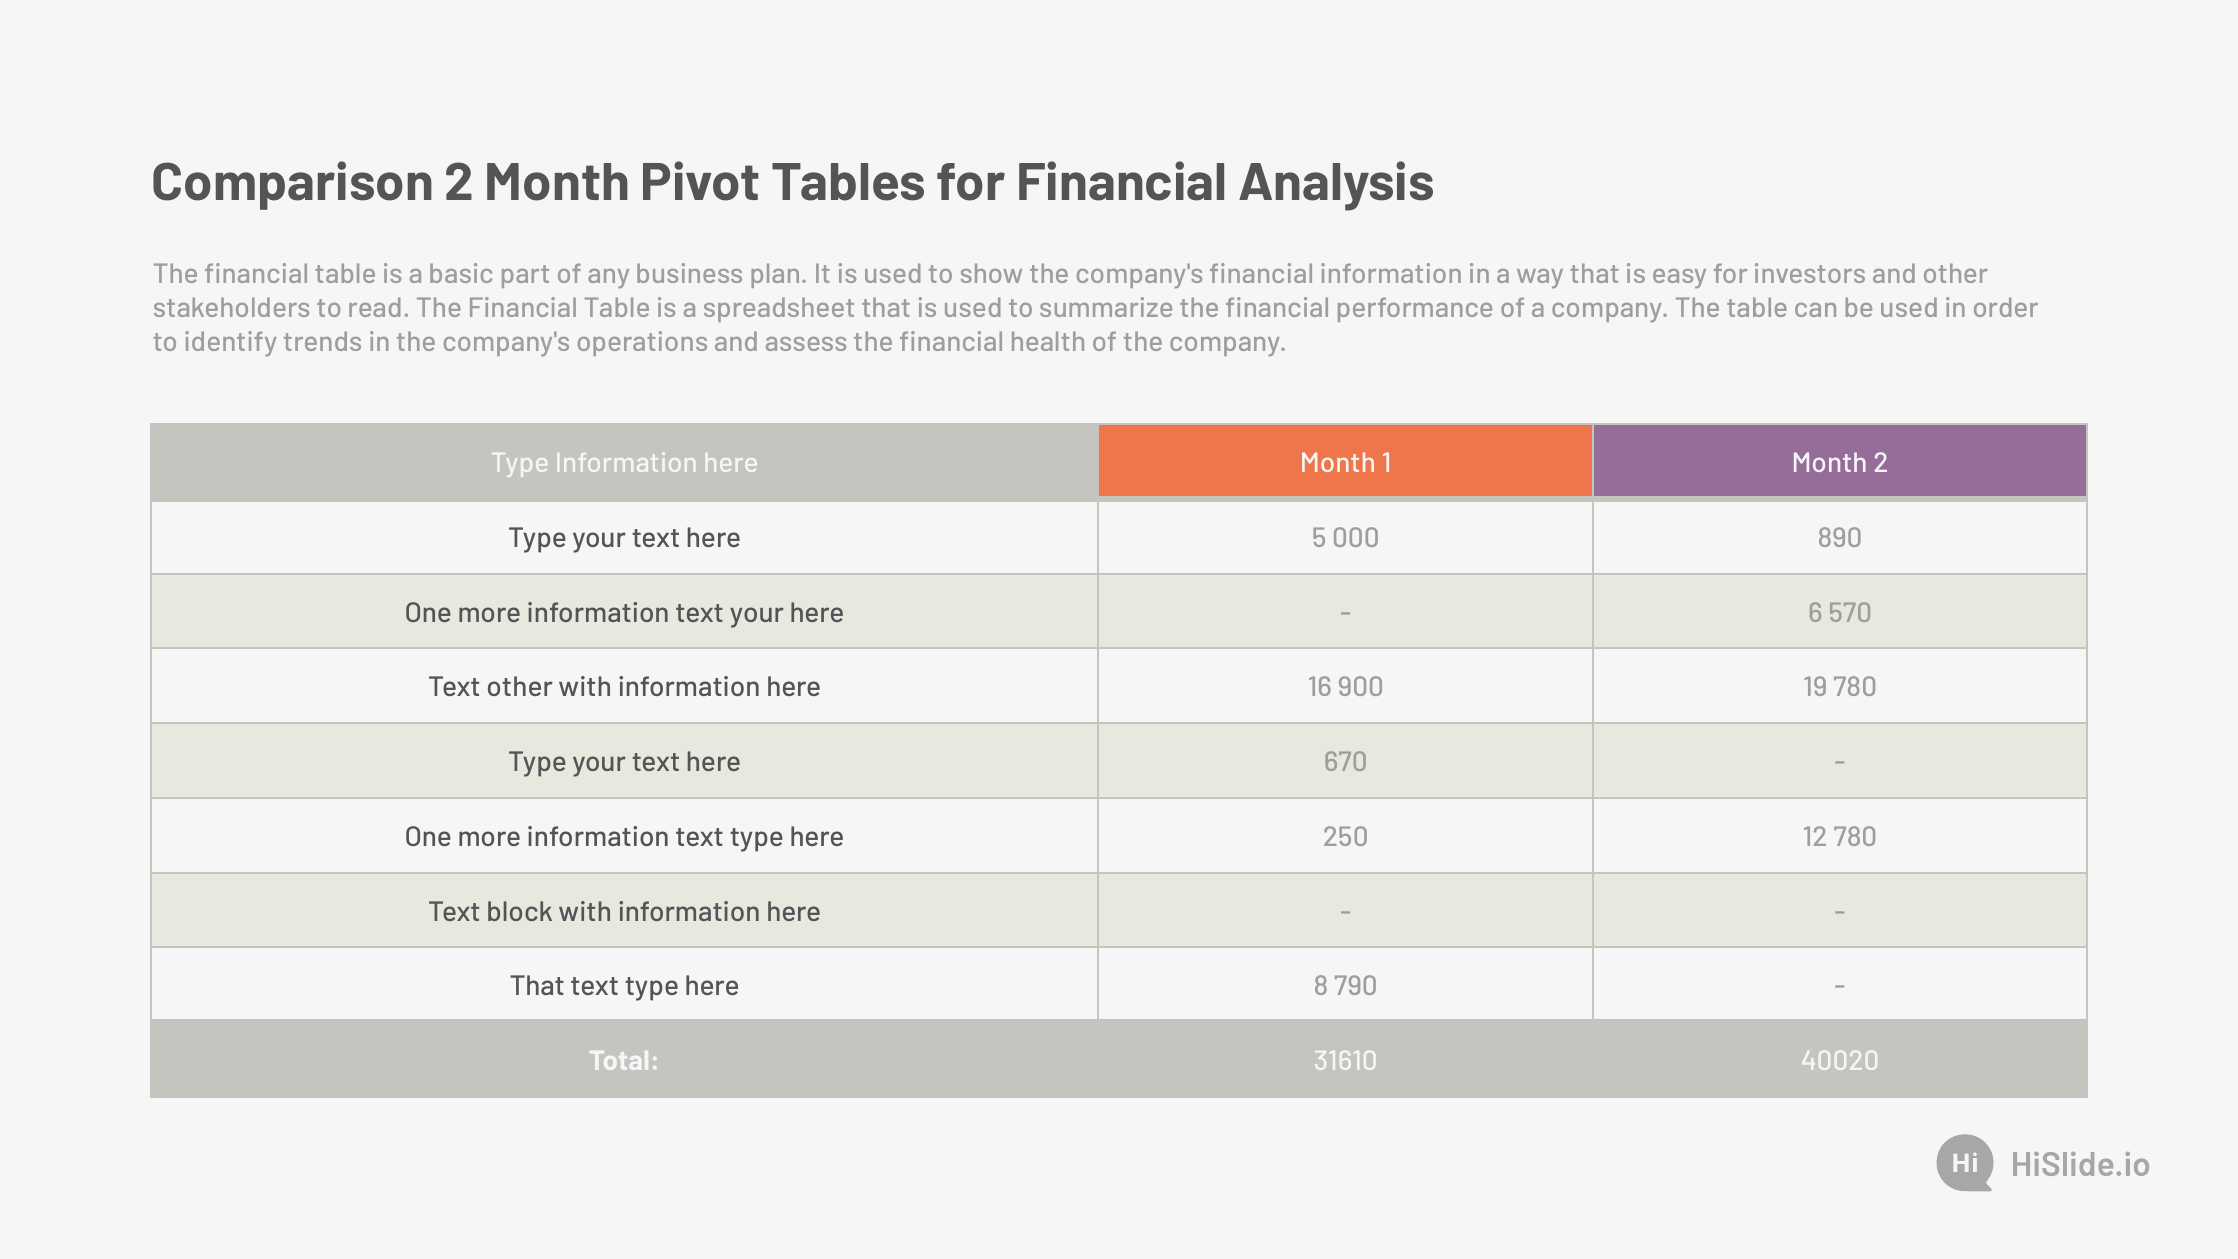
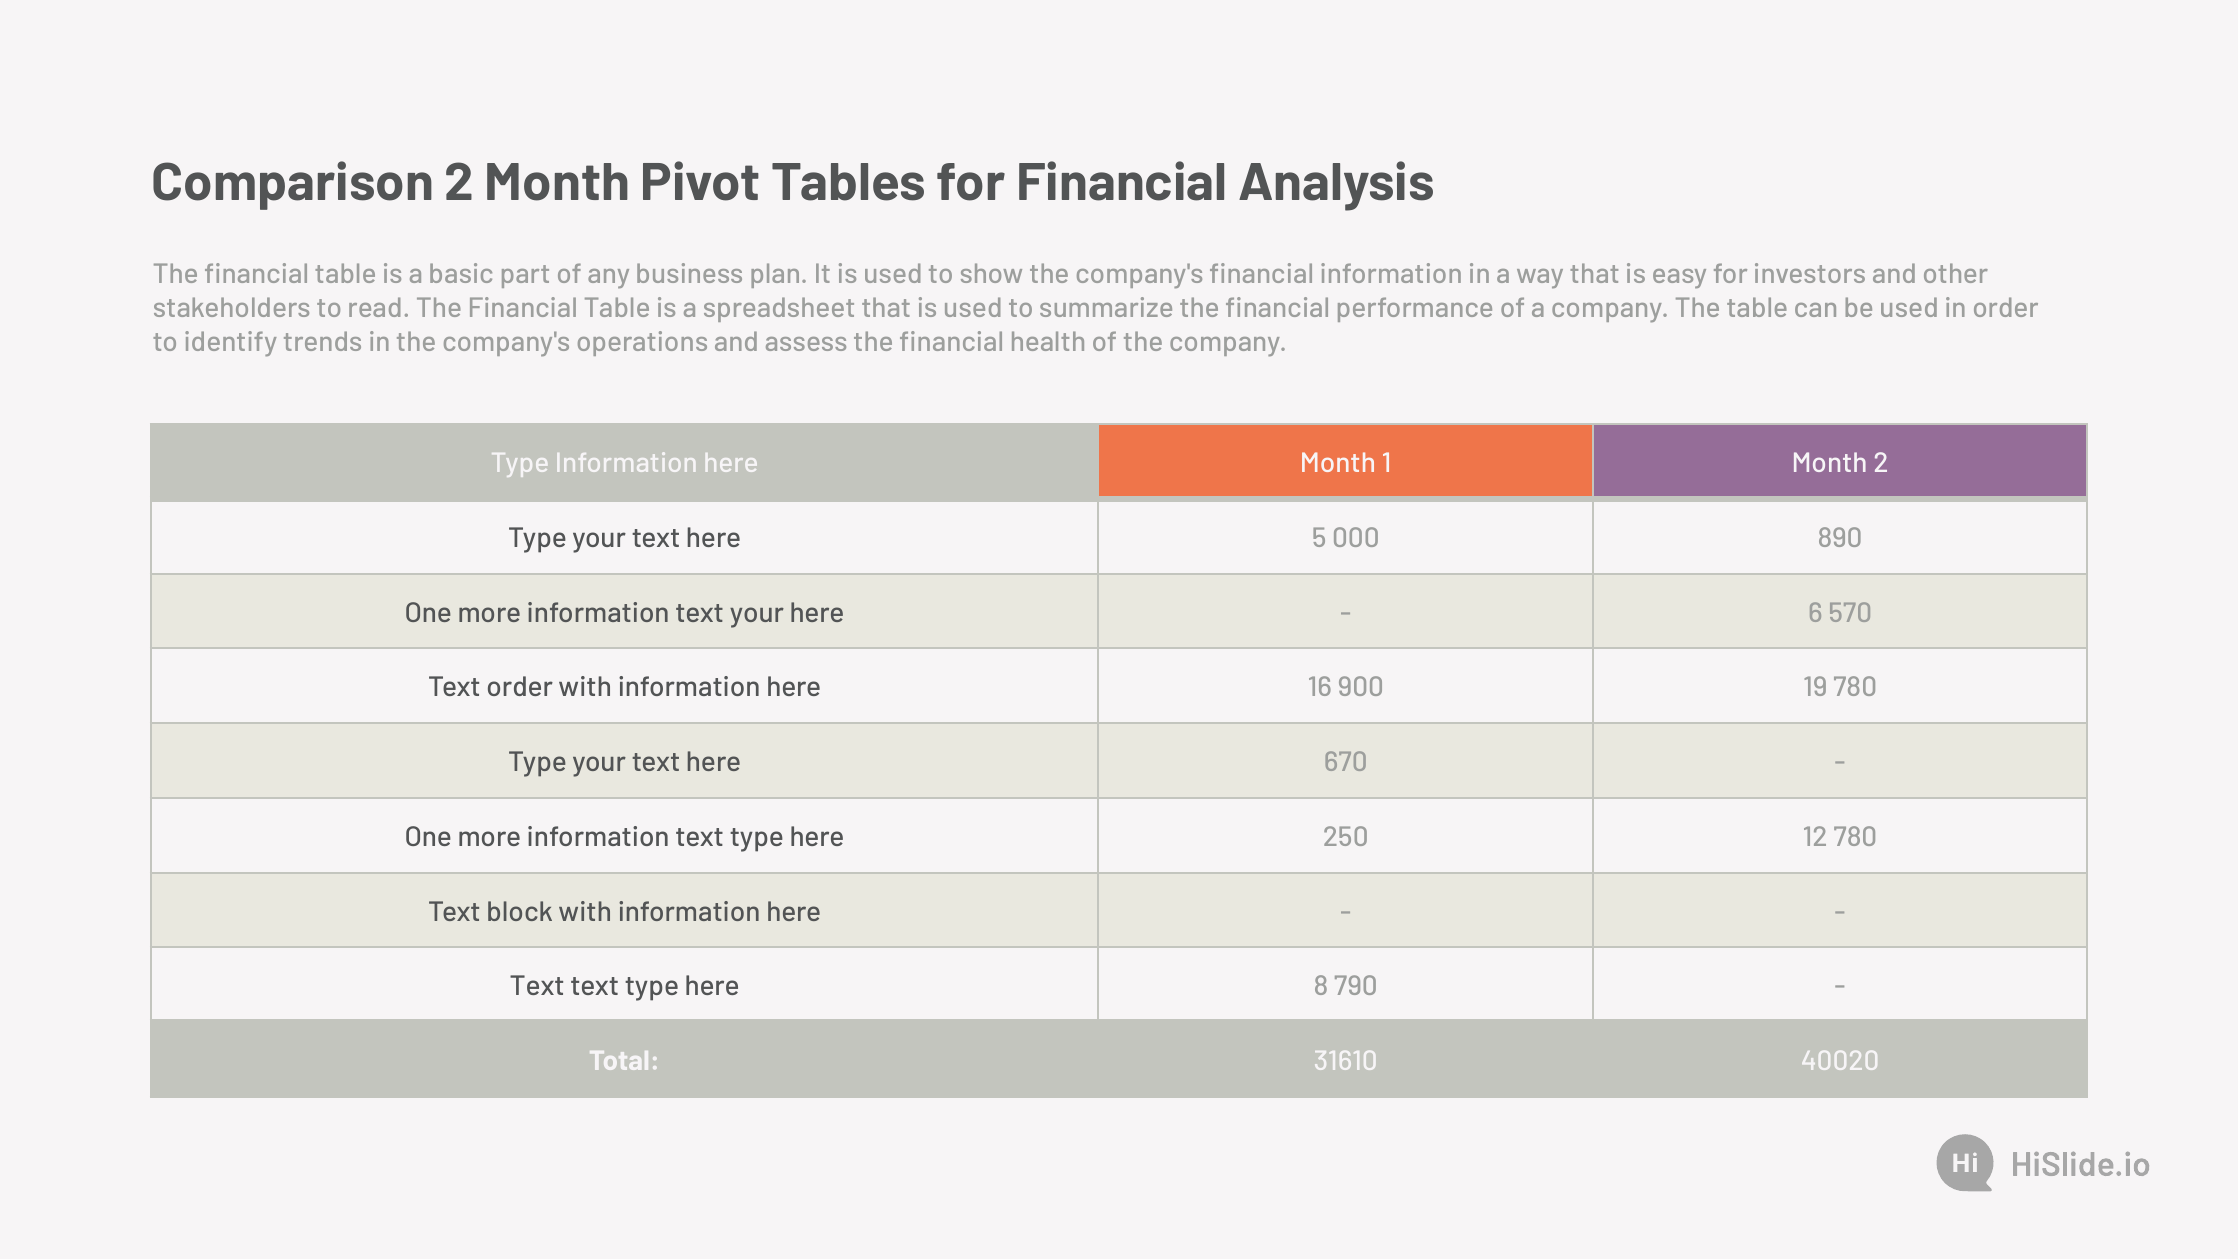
Text other: other -> order
That at (537, 987): That -> Text
